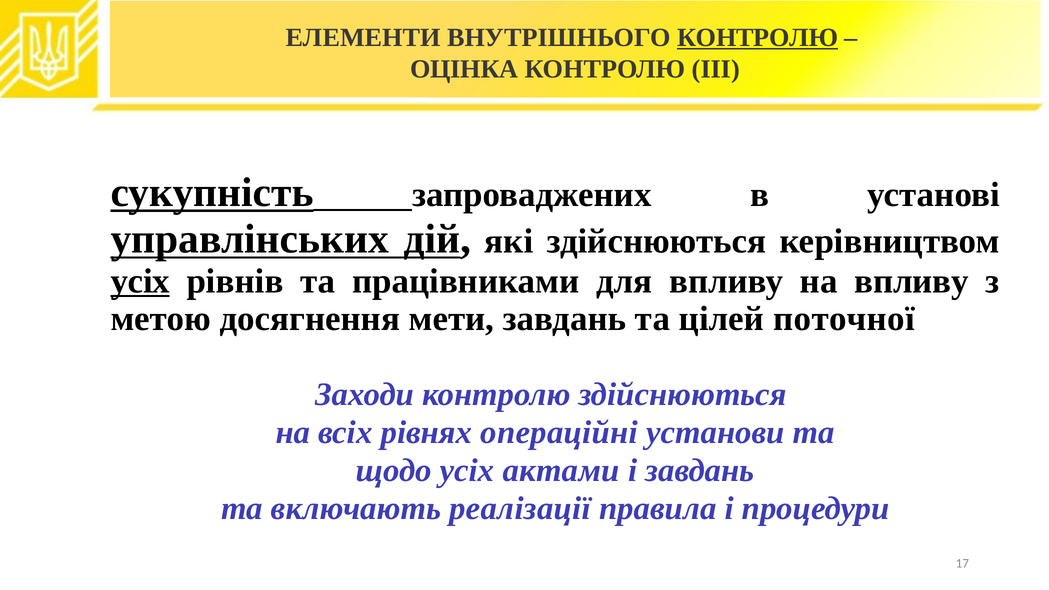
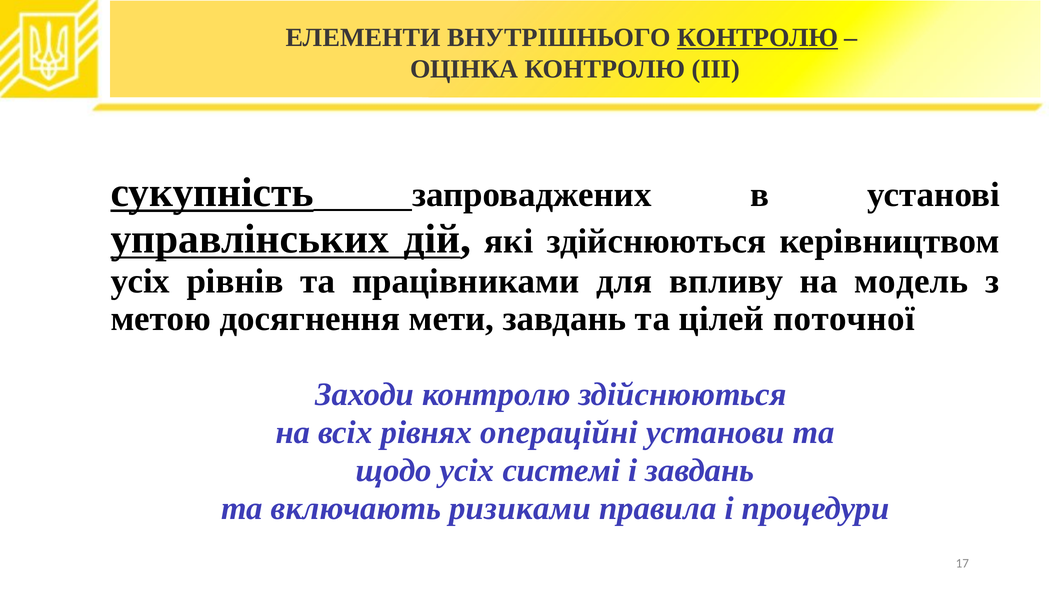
усіх at (140, 281) underline: present -> none
на впливу: впливу -> модель
актами: актами -> системі
реалізації: реалізації -> ризиками
